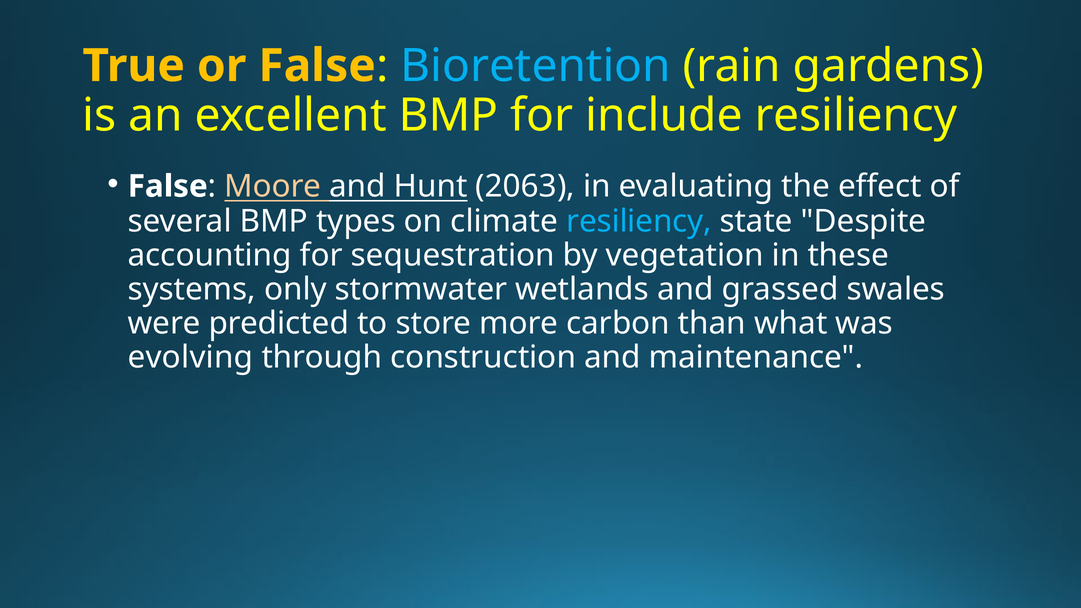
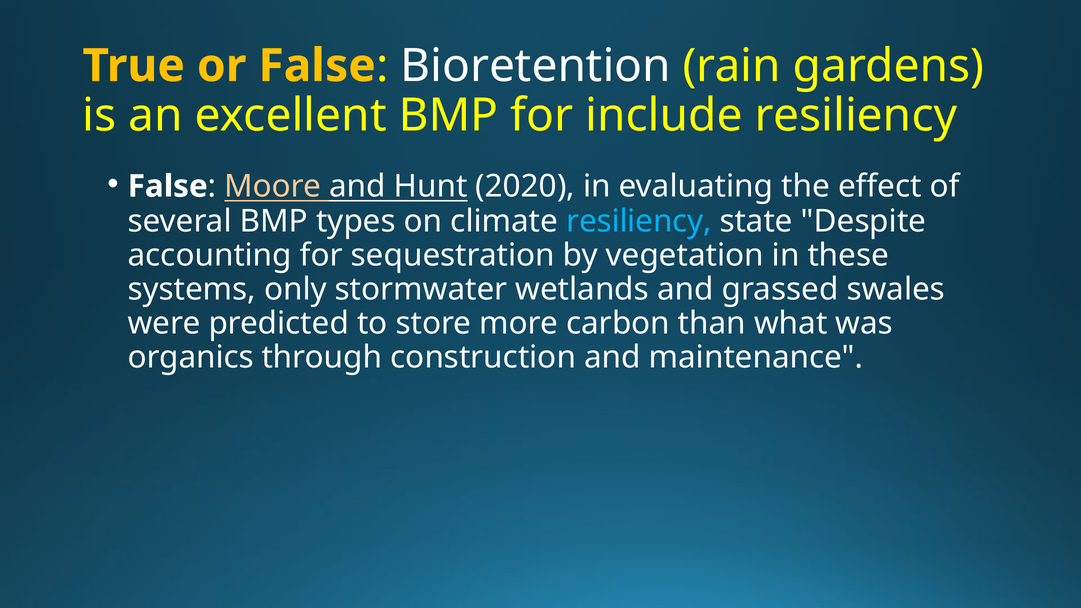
Bioretention colour: light blue -> white
2063: 2063 -> 2020
evolving: evolving -> organics
